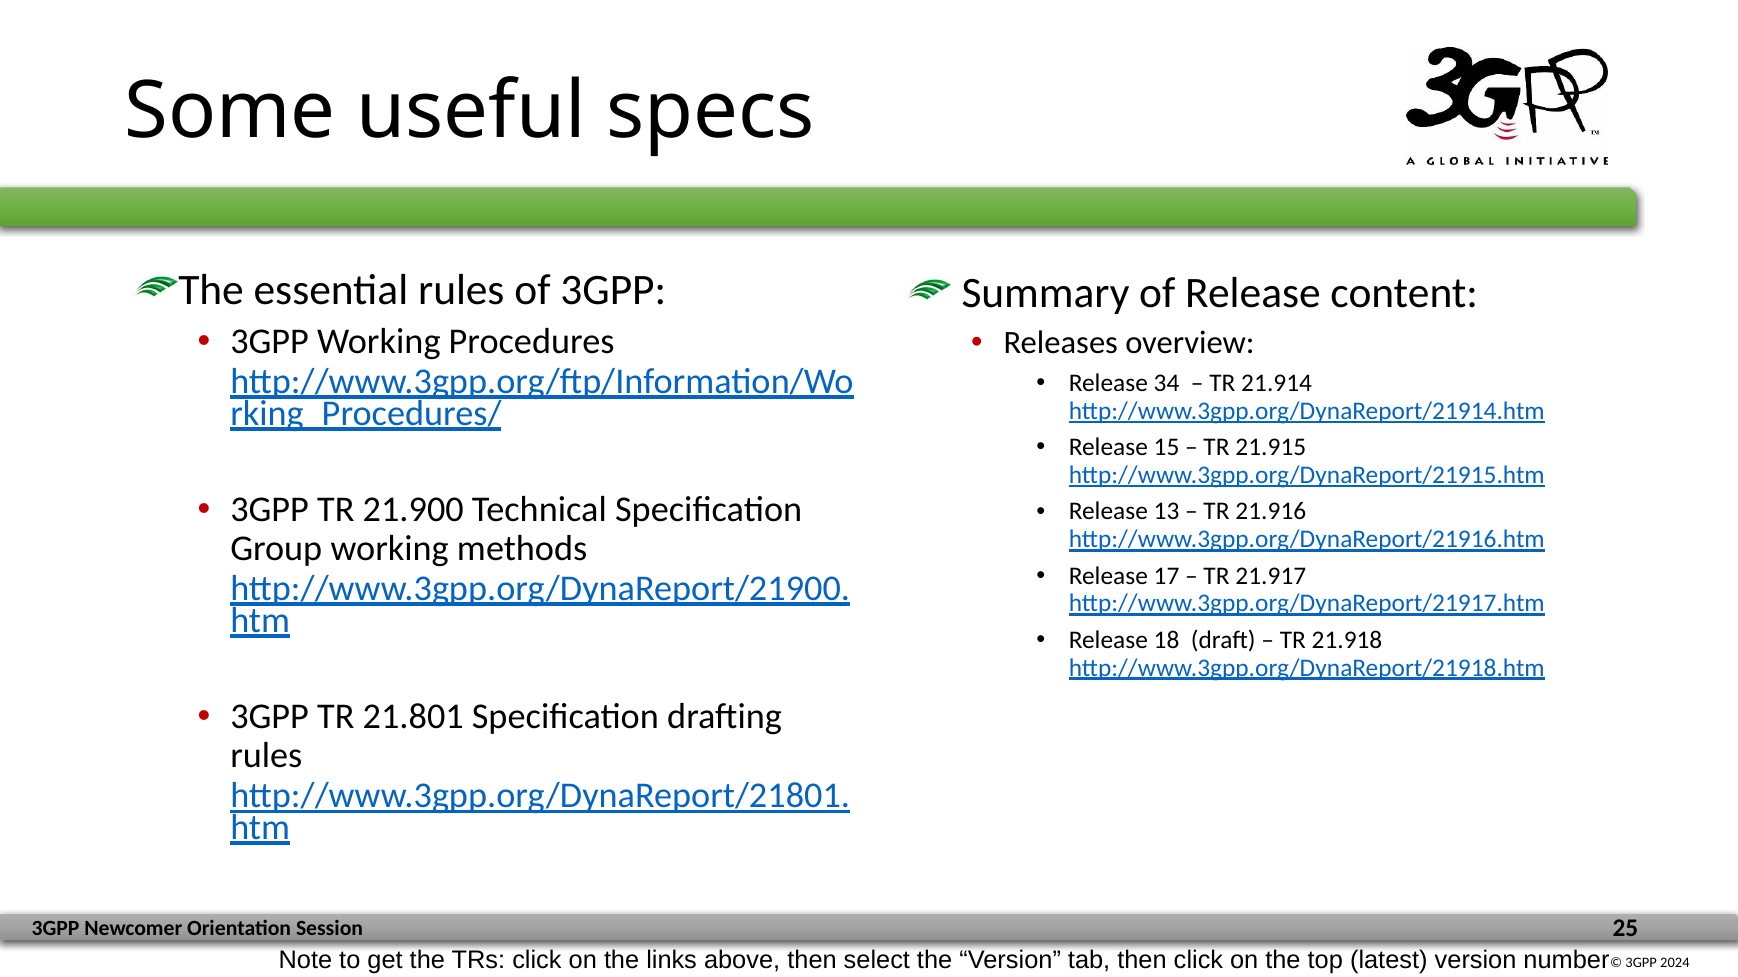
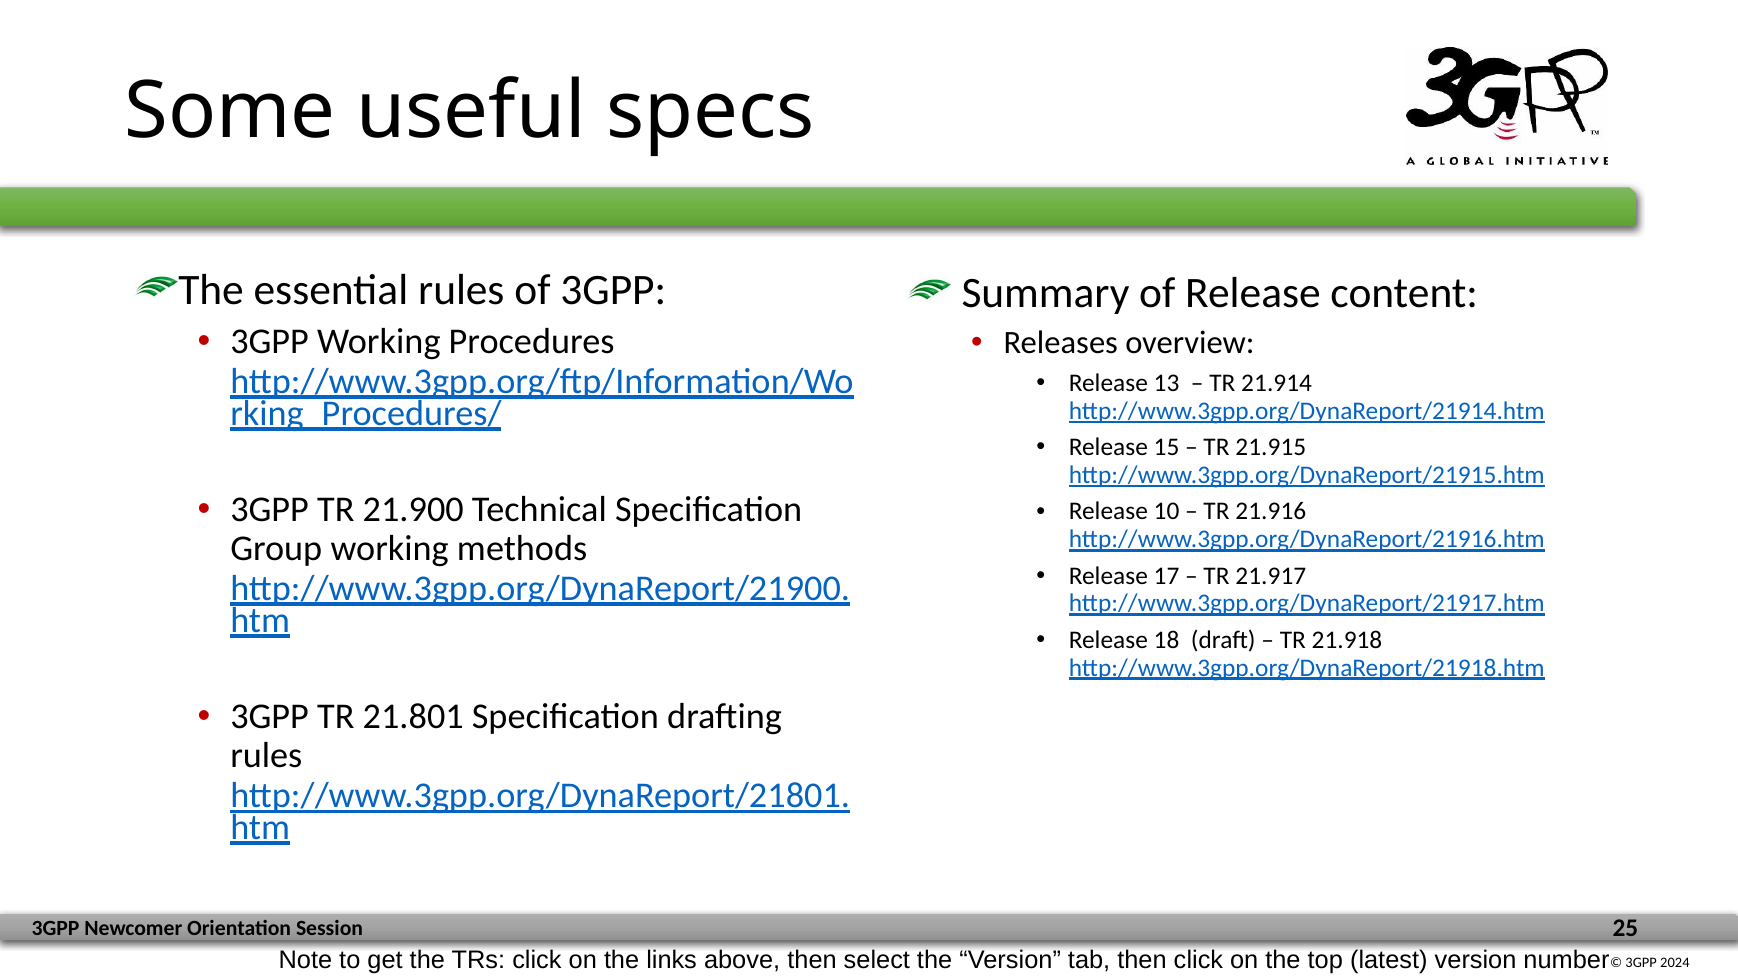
34: 34 -> 13
13: 13 -> 10
